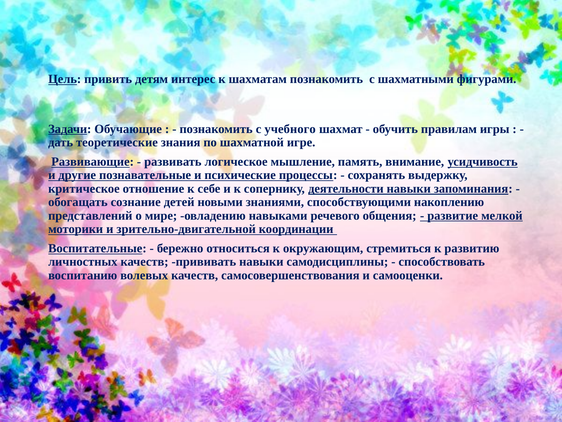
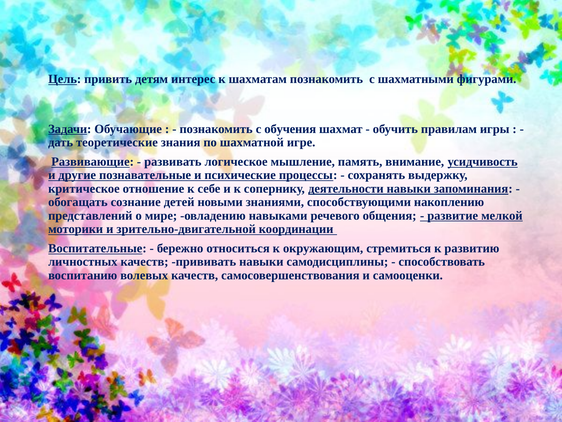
учебного: учебного -> обучения
